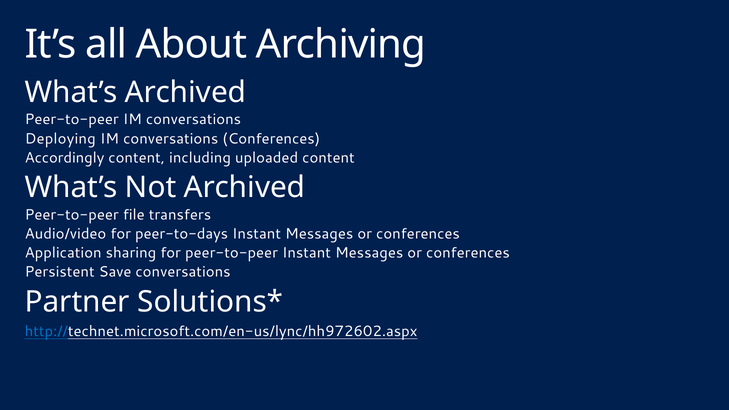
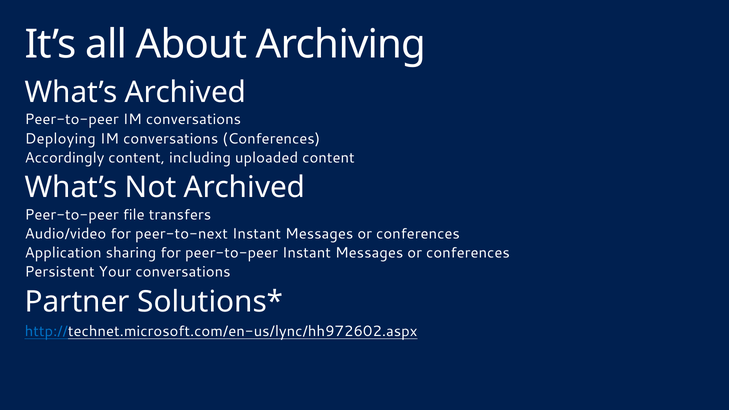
peer-to-days: peer-to-days -> peer-to-next
Save: Save -> Your
